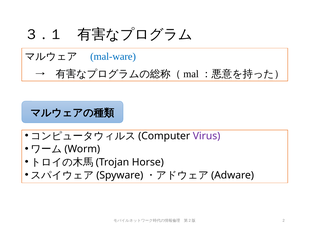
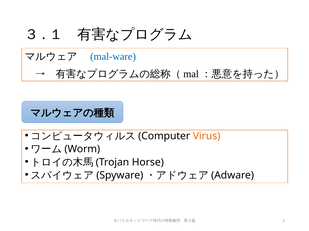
Virus colour: purple -> orange
